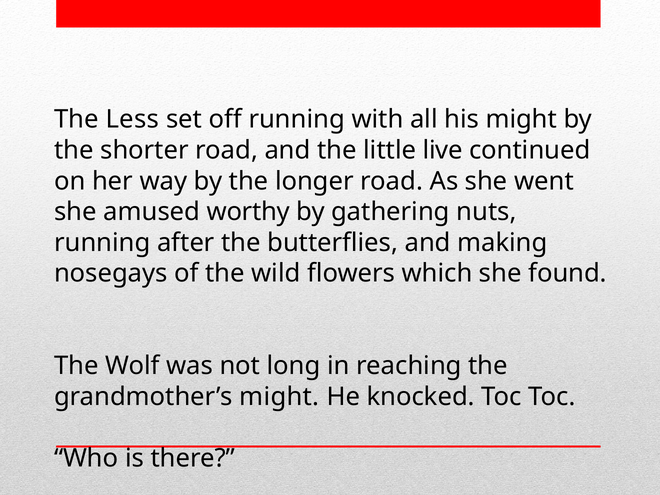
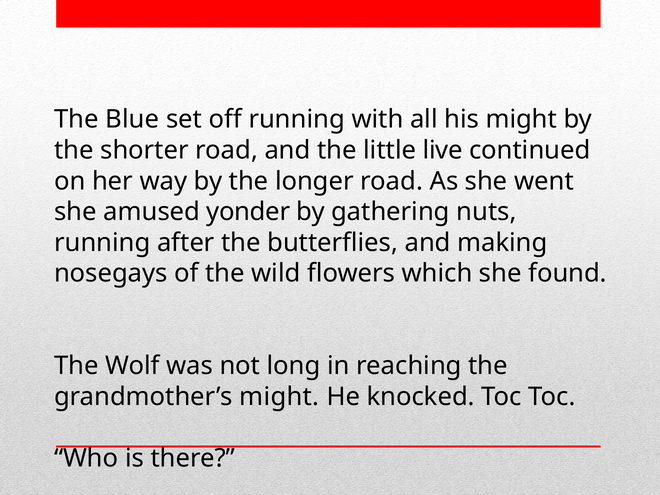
Less: Less -> Blue
worthy: worthy -> yonder
